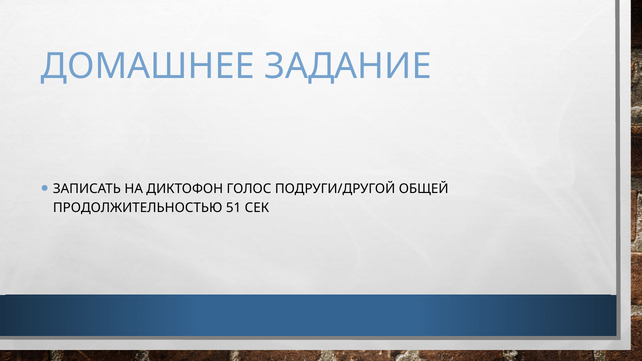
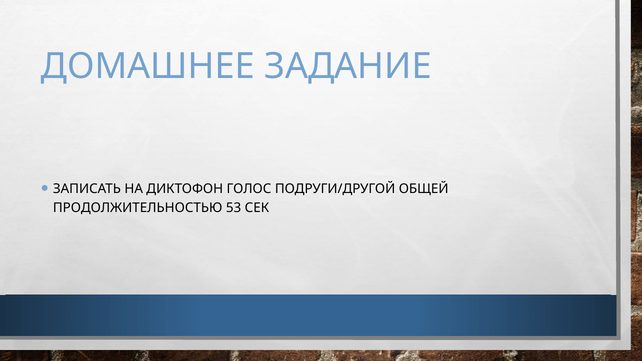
51: 51 -> 53
